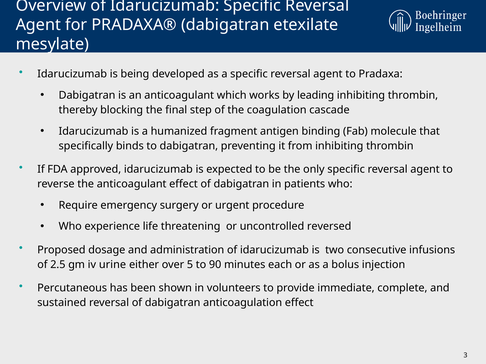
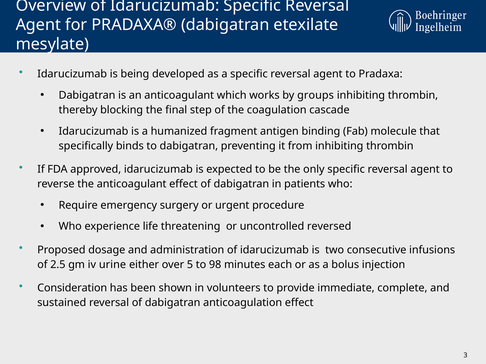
leading: leading -> groups
90: 90 -> 98
Percutaneous: Percutaneous -> Consideration
